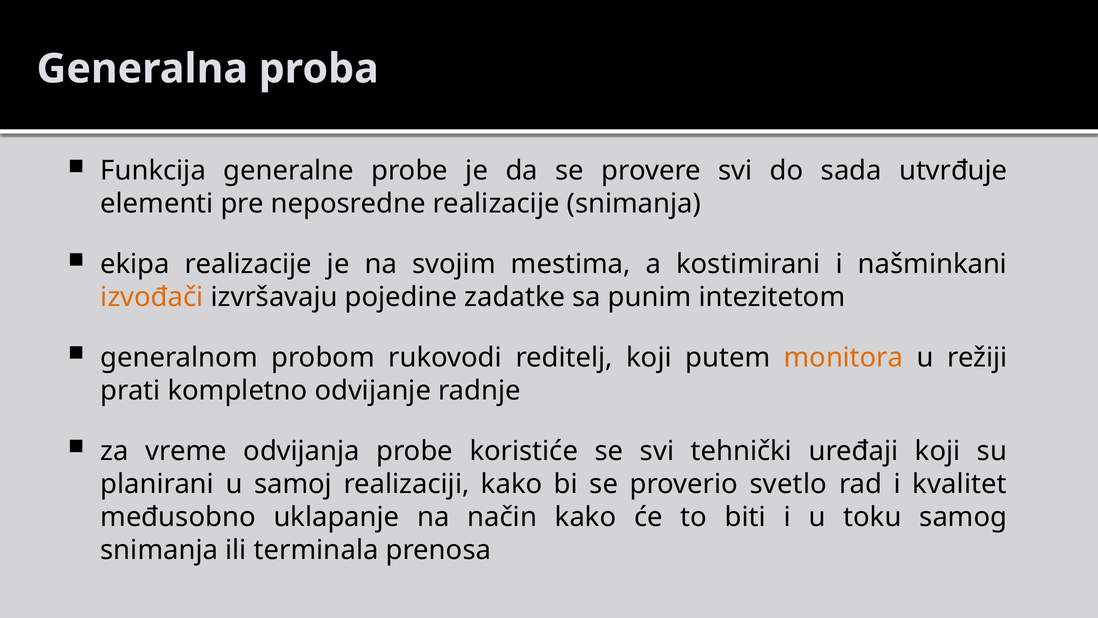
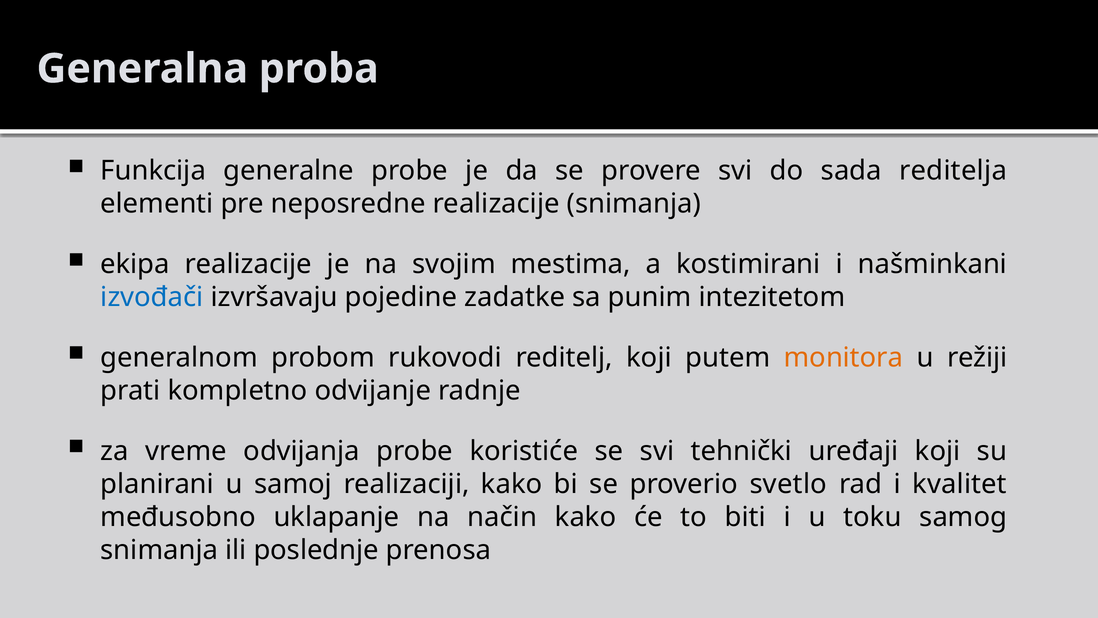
utvrđuje: utvrđuje -> reditelja
izvođači colour: orange -> blue
terminala: terminala -> poslednje
